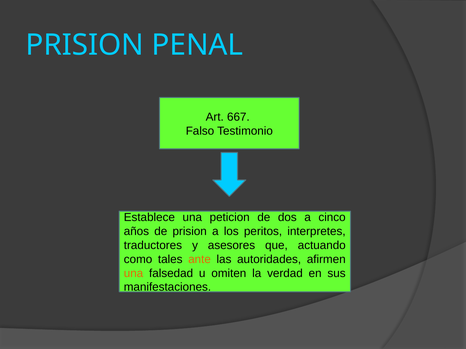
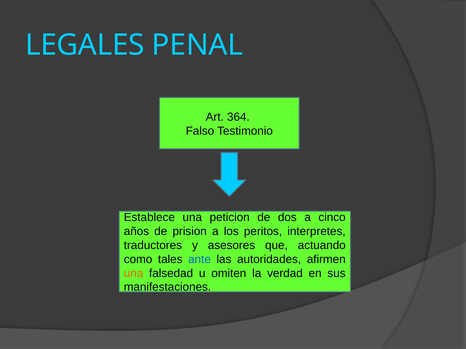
PRISION at (85, 45): PRISION -> LEGALES
667: 667 -> 364
ante colour: orange -> blue
